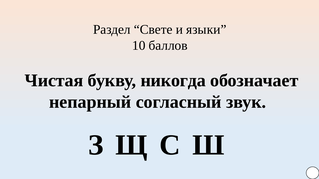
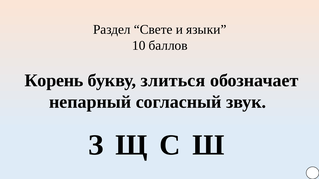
Чистая: Чистая -> Корень
никогда: никогда -> злиться
